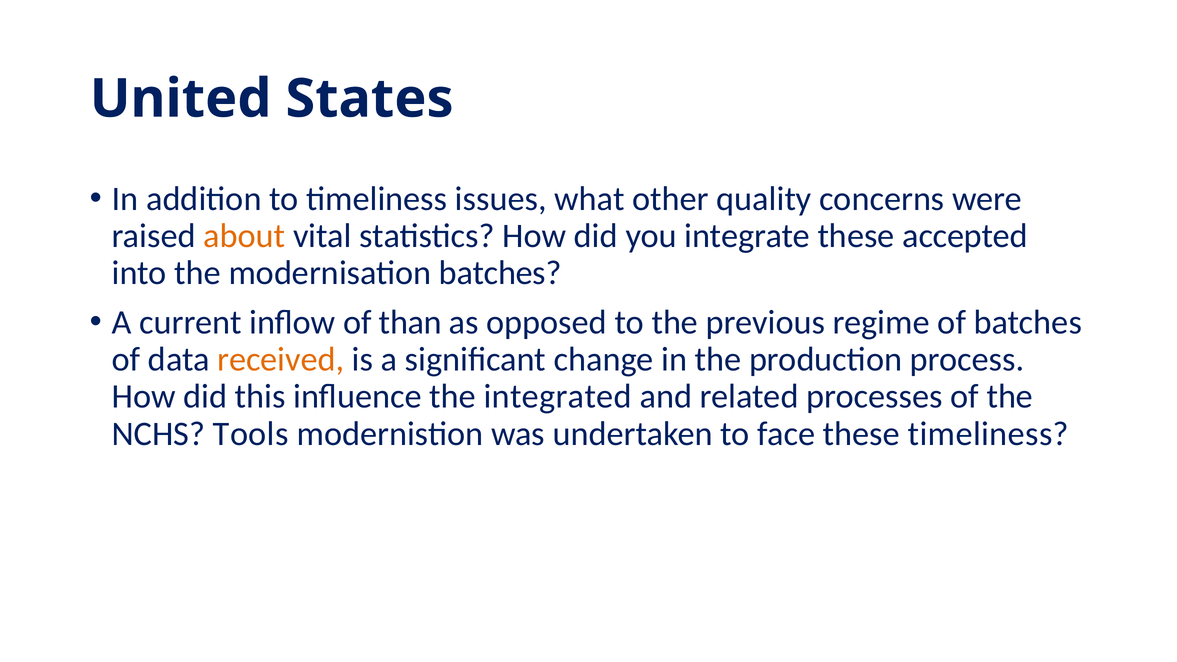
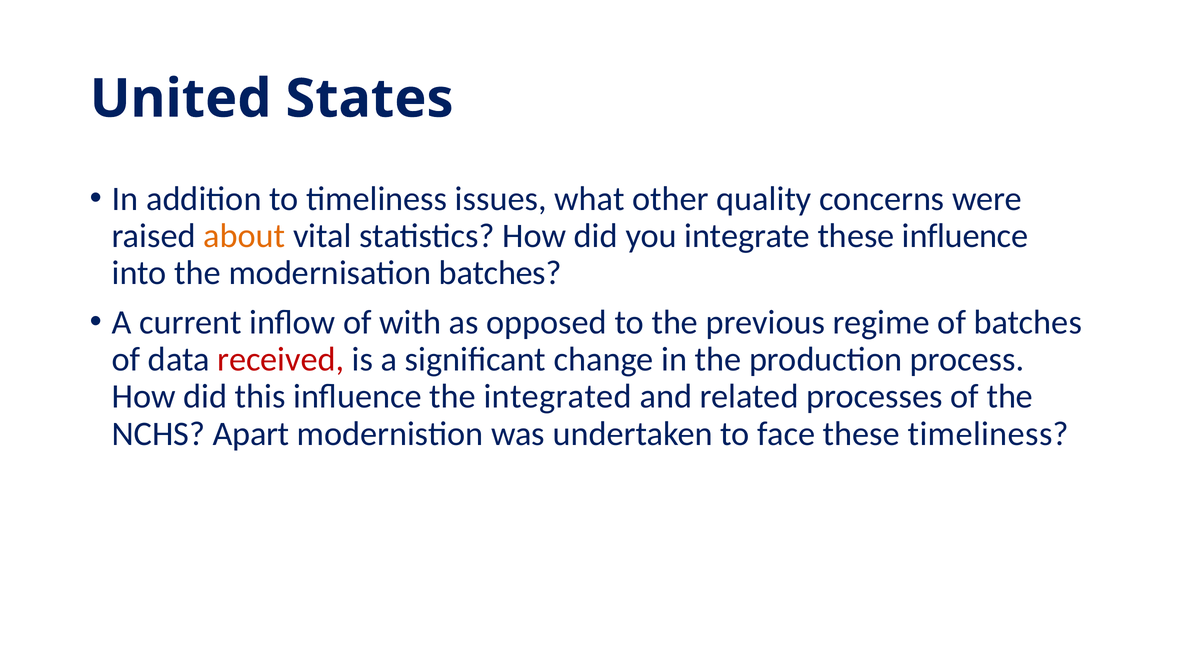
these accepted: accepted -> influence
than: than -> with
received colour: orange -> red
Tools: Tools -> Apart
